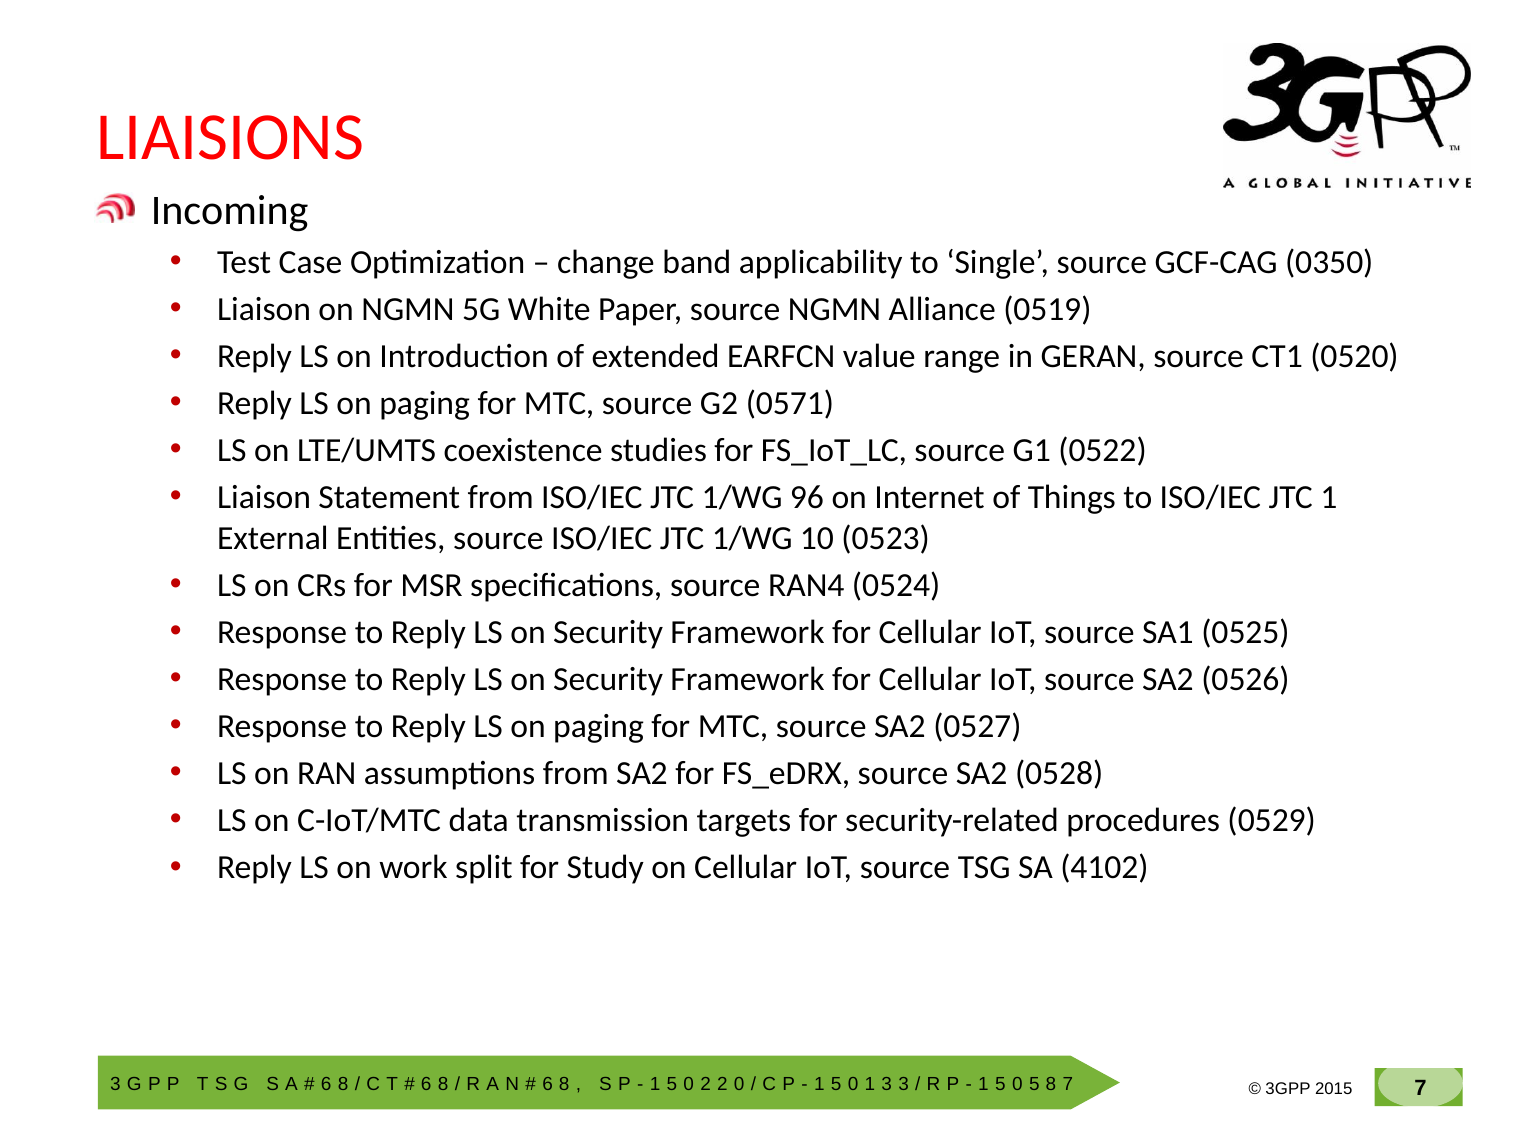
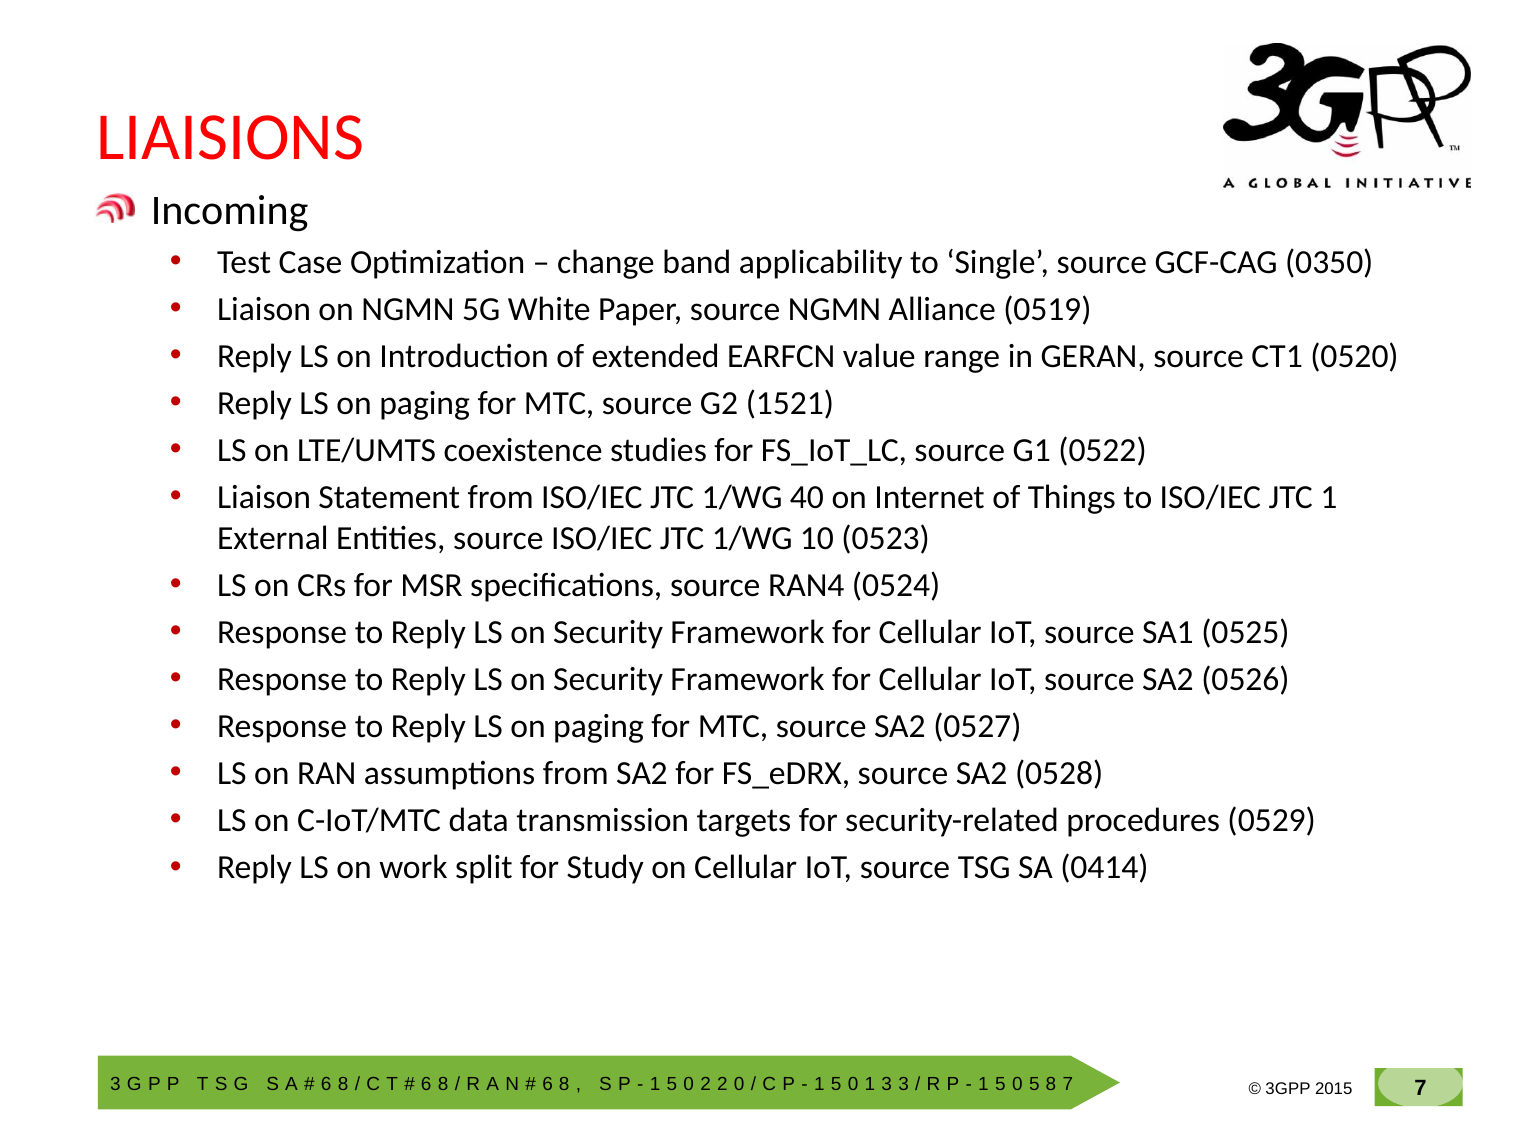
0571: 0571 -> 1521
96: 96 -> 40
4102: 4102 -> 0414
